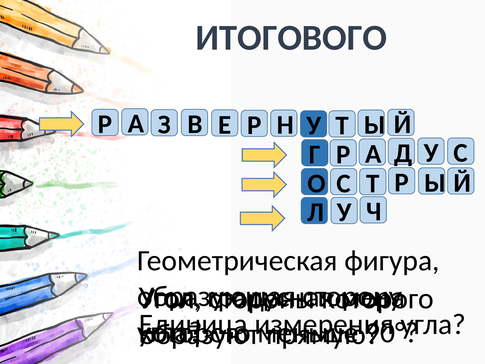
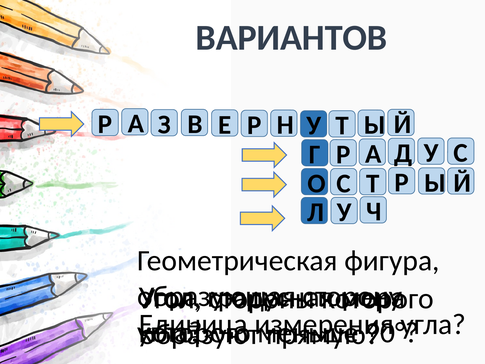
ИТОГОВОГО: ИТОГОВОГО -> ВАРИАНТОВ
